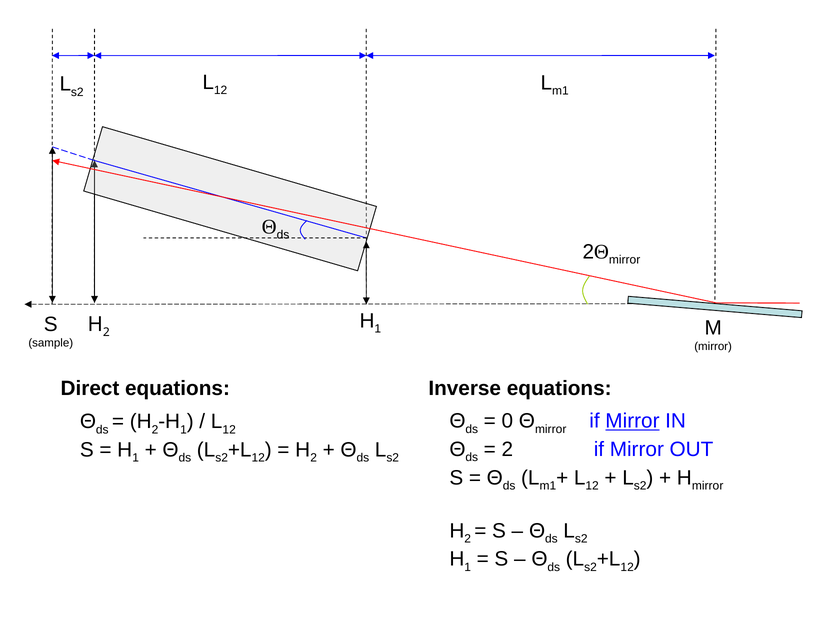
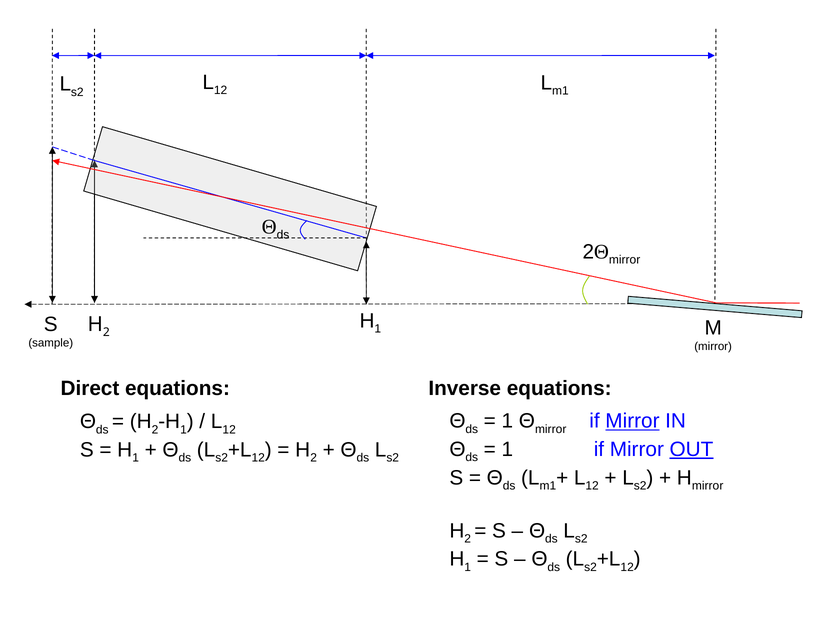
0 at (507, 421): 0 -> 1
2 at (507, 450): 2 -> 1
OUT underline: none -> present
